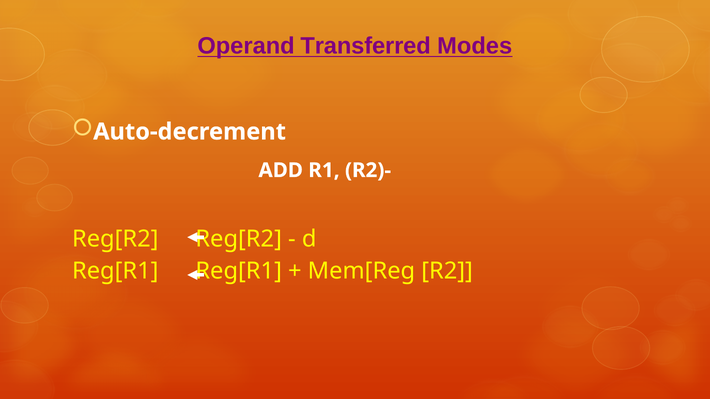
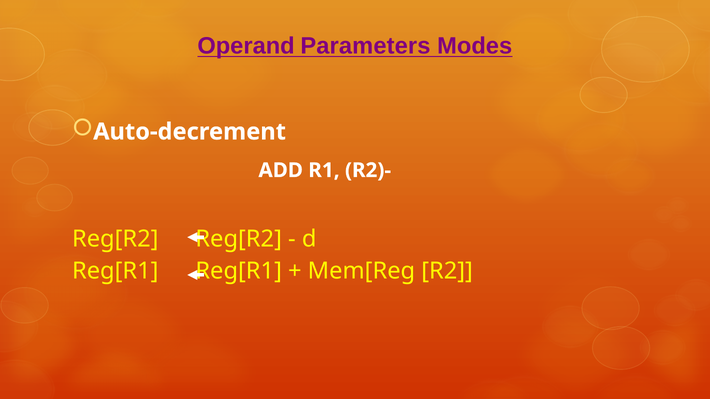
Transferred: Transferred -> Parameters
